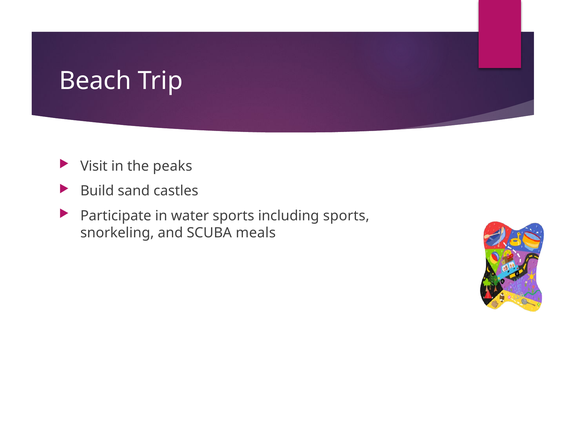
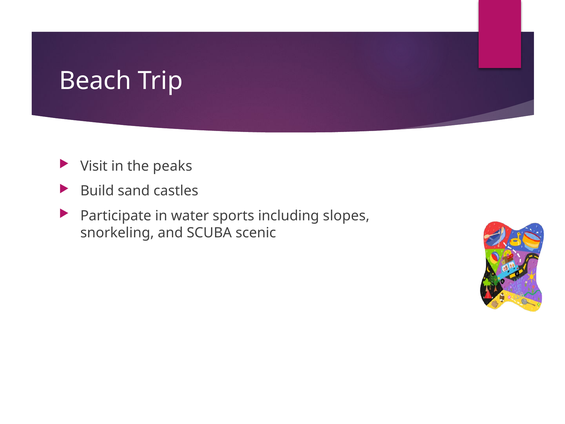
including sports: sports -> slopes
meals: meals -> scenic
